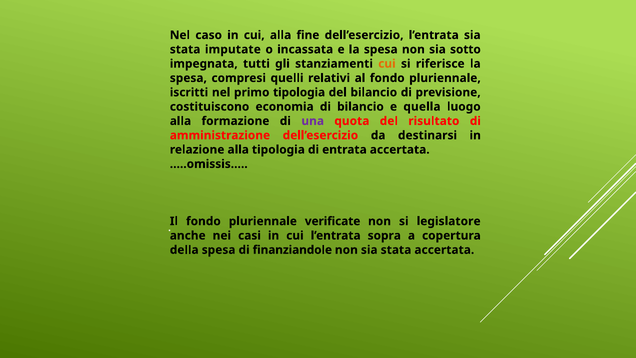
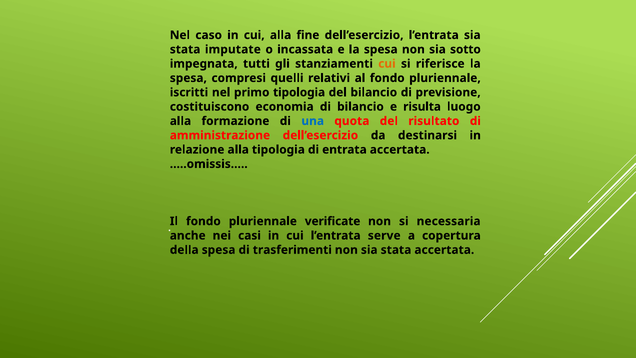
quella: quella -> risulta
una colour: purple -> blue
legislatore: legislatore -> necessaria
sopra: sopra -> serve
finanziandole: finanziandole -> trasferimenti
